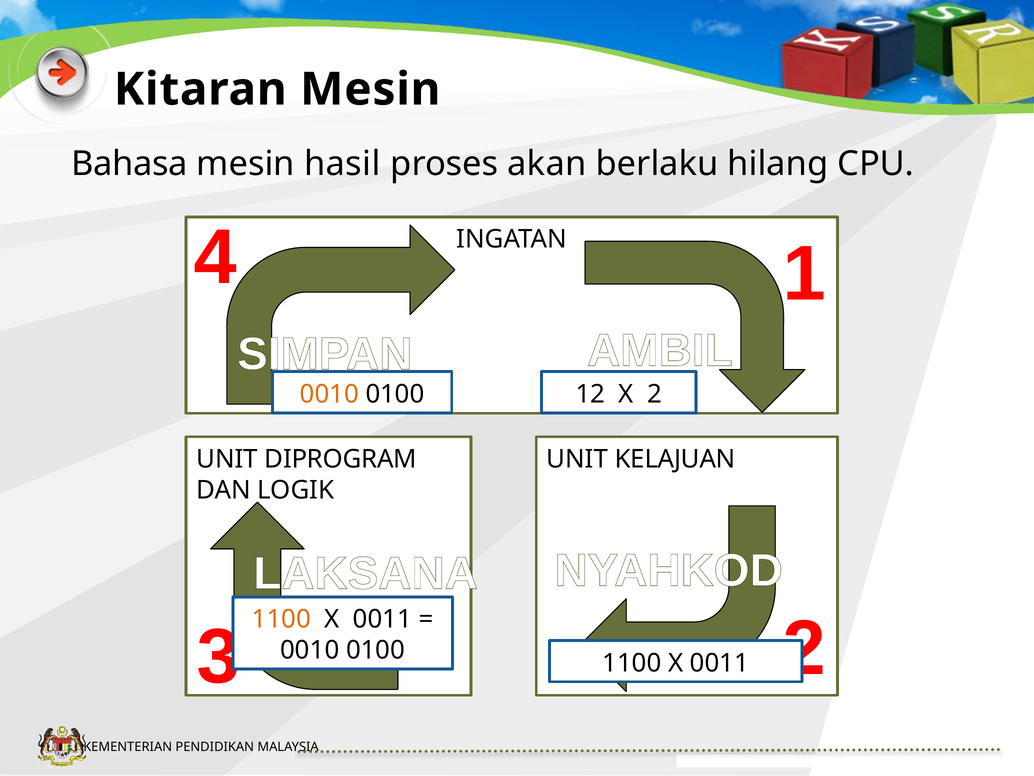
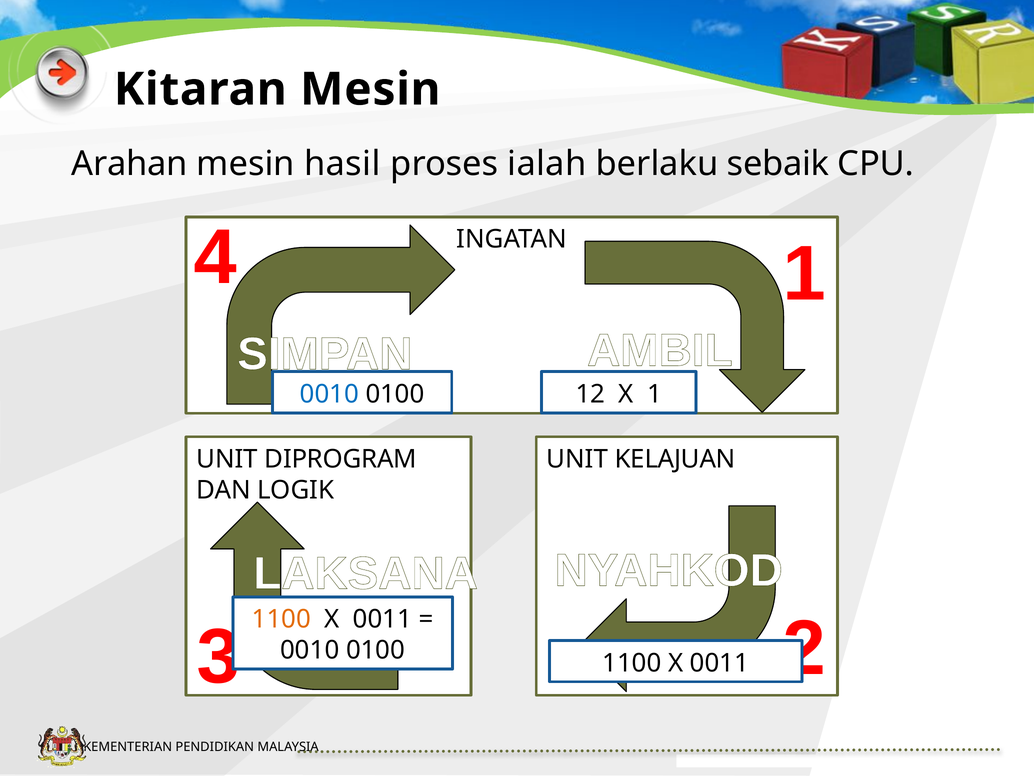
Bahasa: Bahasa -> Arahan
akan: akan -> ialah
hilang: hilang -> sebaik
0010 at (329, 394) colour: orange -> blue
X 2: 2 -> 1
